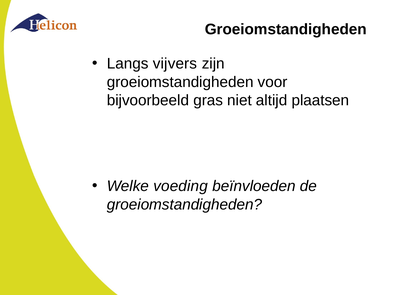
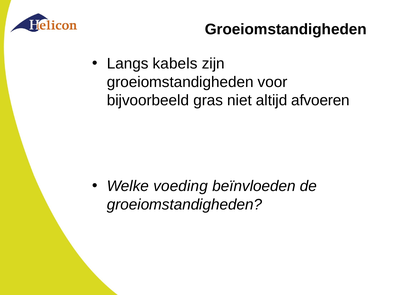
vijvers: vijvers -> kabels
plaatsen: plaatsen -> afvoeren
